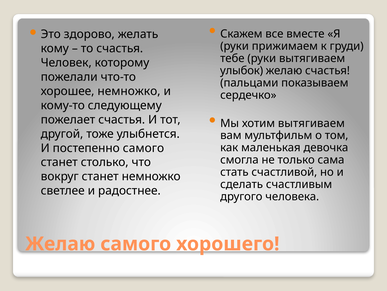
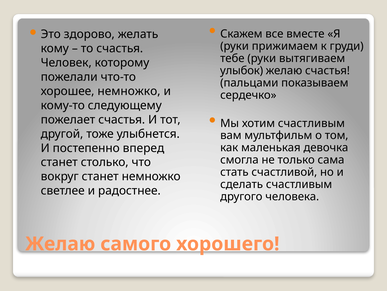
хотим вытягиваем: вытягиваем -> счастливым
постепенно самого: самого -> вперед
